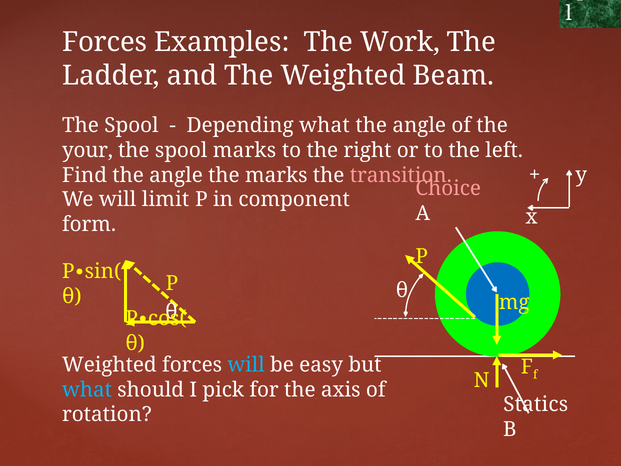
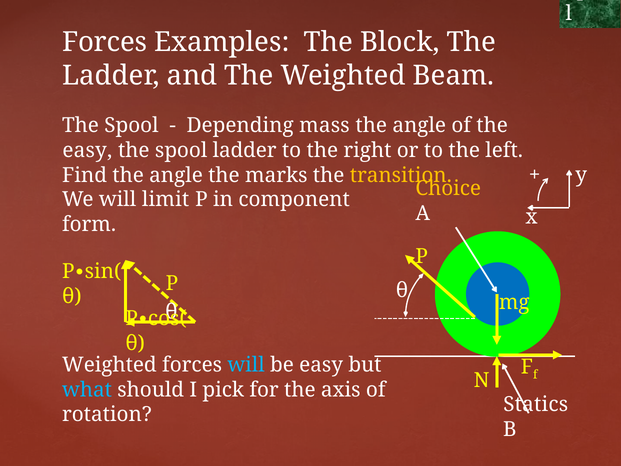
Work: Work -> Block
Depending what: what -> mass
your at (88, 150): your -> easy
spool marks: marks -> ladder
transition colour: pink -> yellow
Choice colour: pink -> yellow
